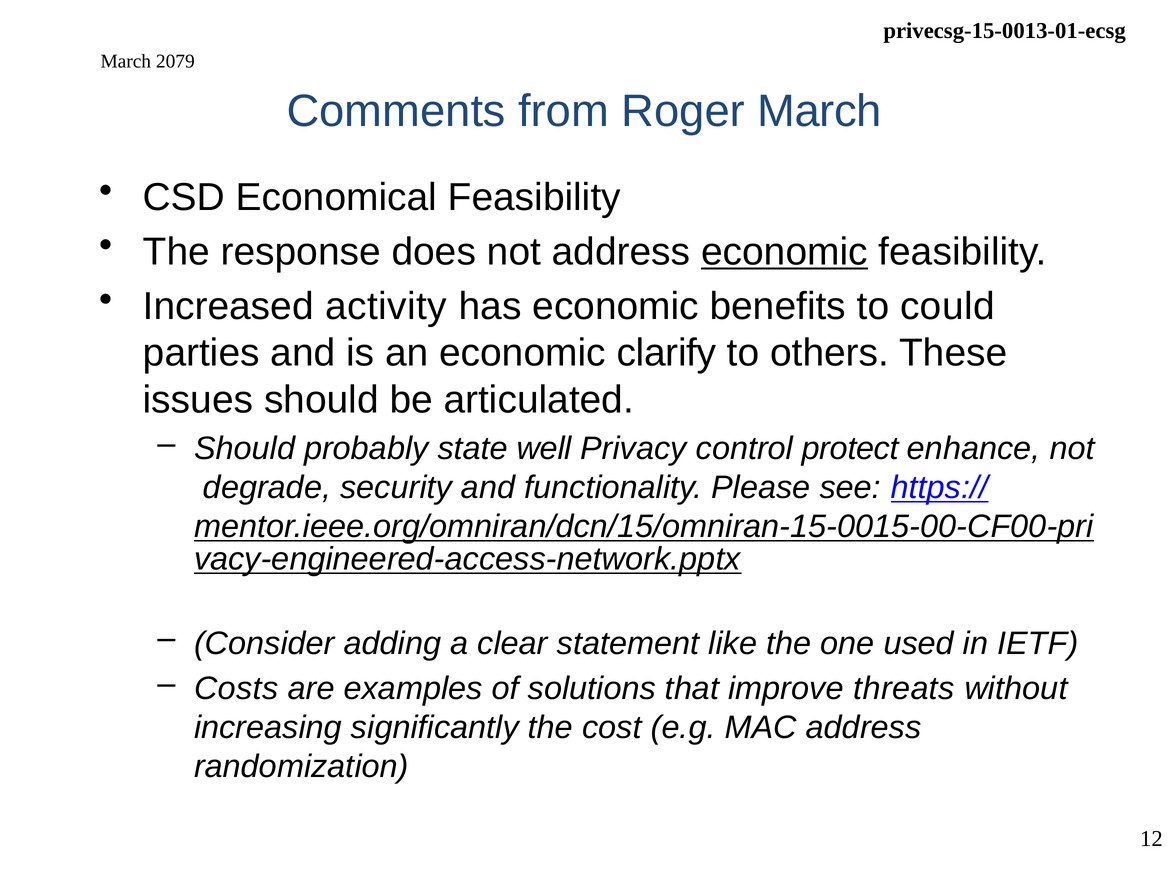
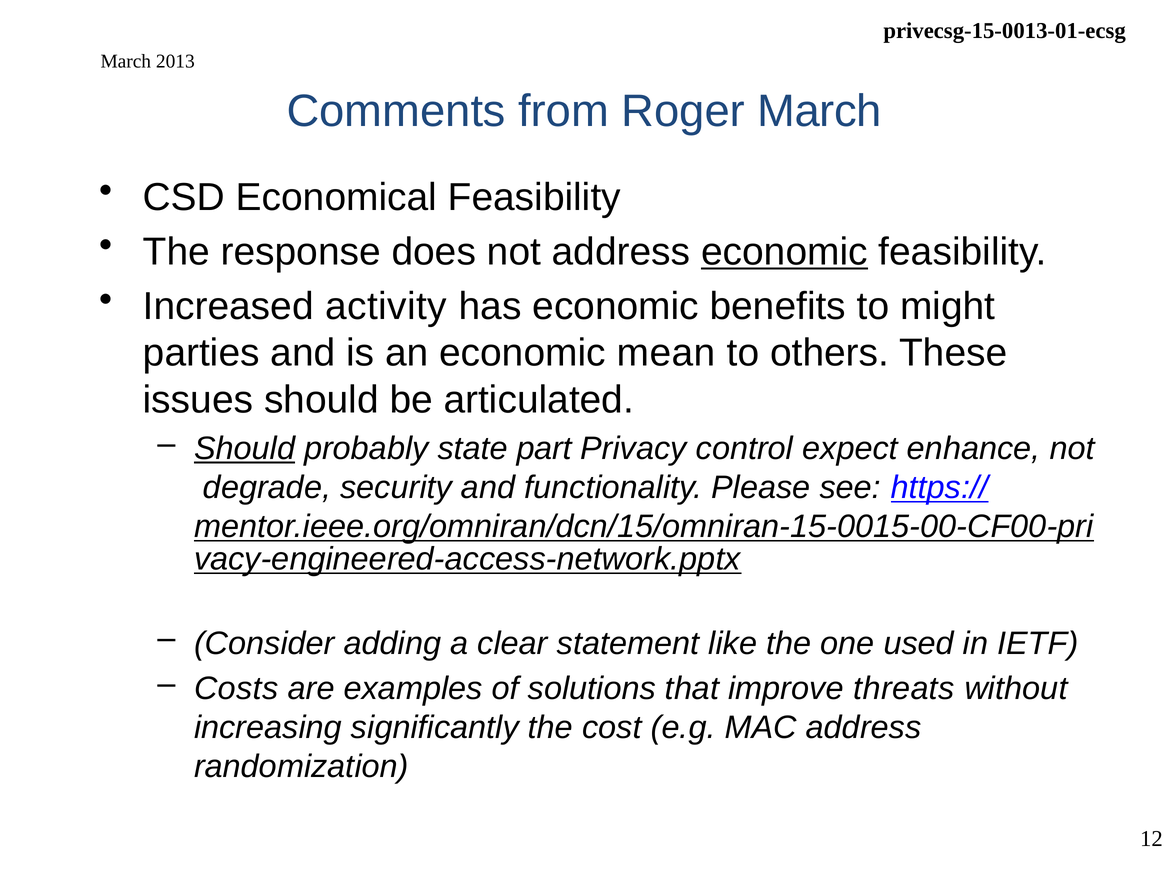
2079: 2079 -> 2013
could: could -> might
clarify: clarify -> mean
Should at (245, 449) underline: none -> present
well: well -> part
protect: protect -> expect
